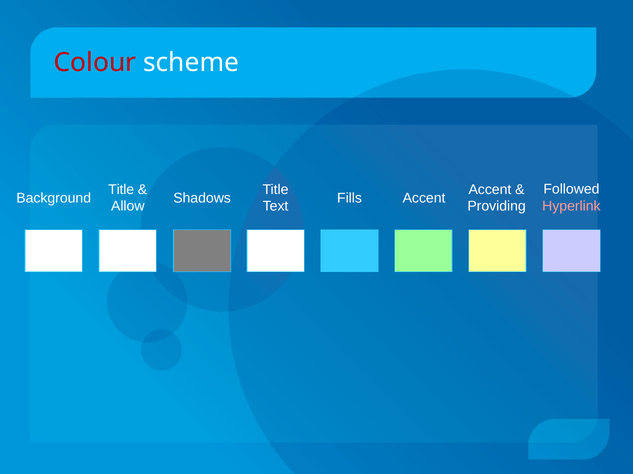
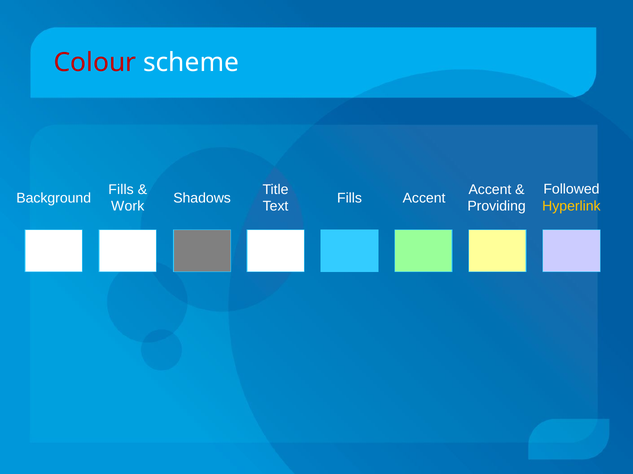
Title at (121, 190): Title -> Fills
Hyperlink colour: pink -> yellow
Allow: Allow -> Work
